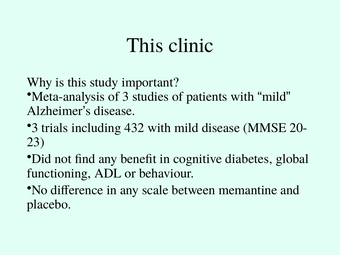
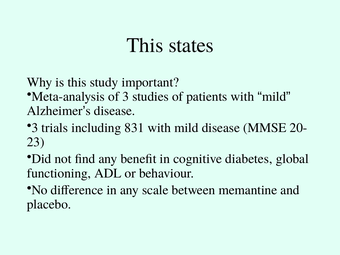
clinic: clinic -> states
432: 432 -> 831
